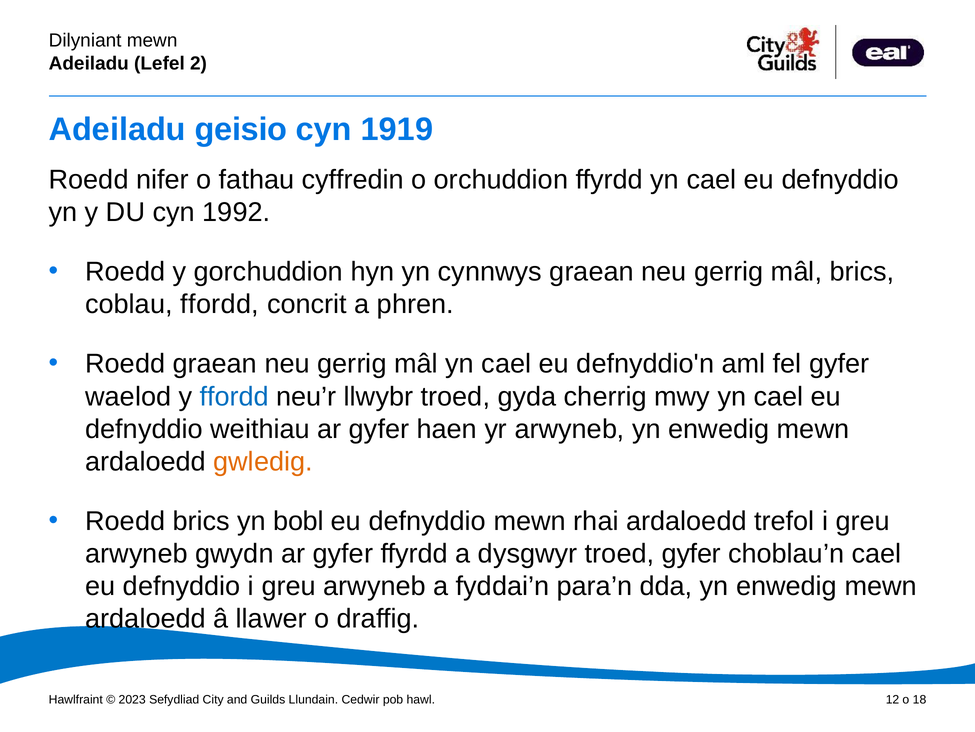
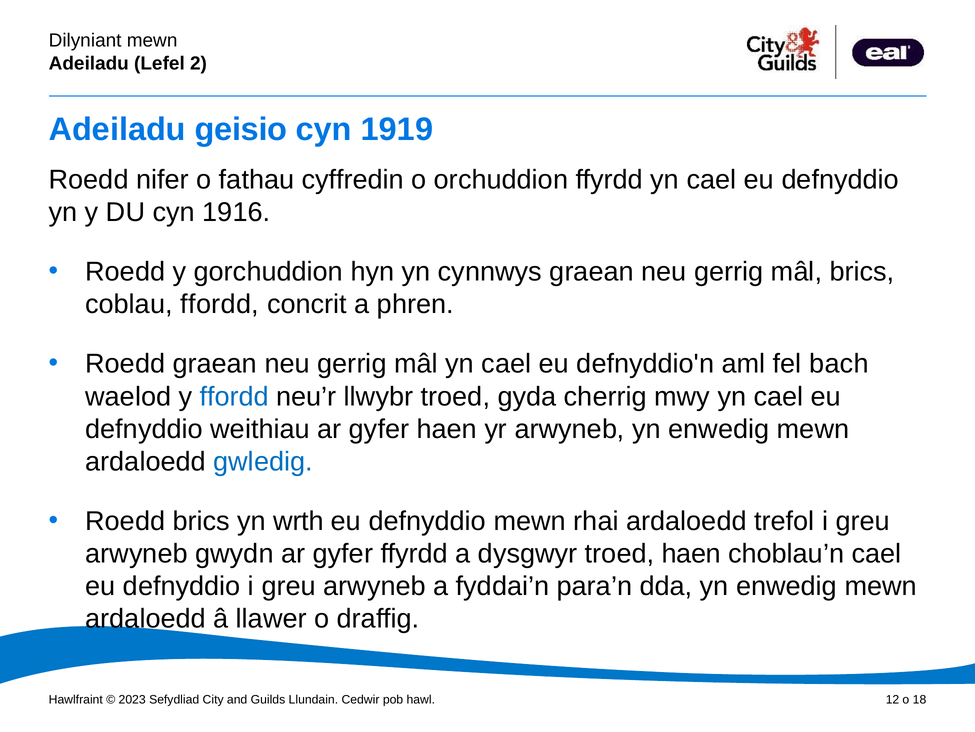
1992: 1992 -> 1916
fel gyfer: gyfer -> bach
gwledig colour: orange -> blue
bobl: bobl -> wrth
troed gyfer: gyfer -> haen
